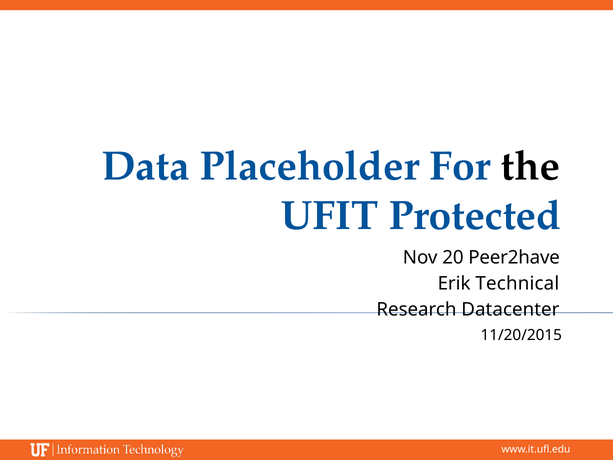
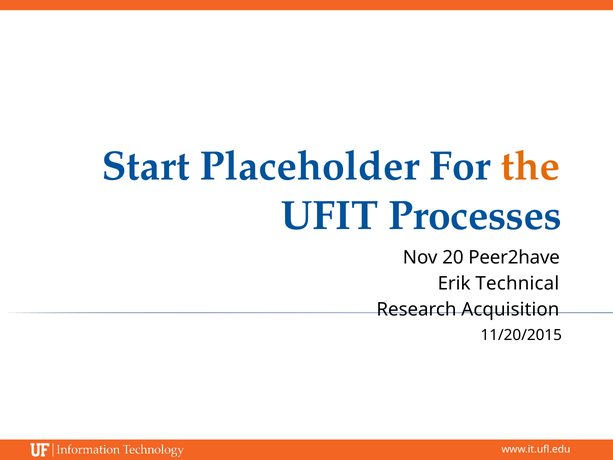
Data: Data -> Start
the colour: black -> orange
Protected: Protected -> Processes
Datacenter: Datacenter -> Acquisition
